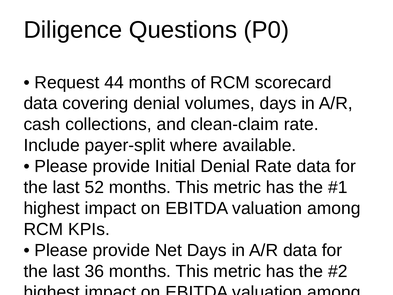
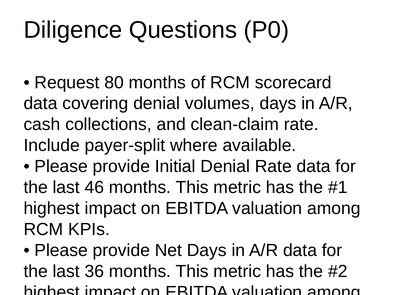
44: 44 -> 80
52: 52 -> 46
